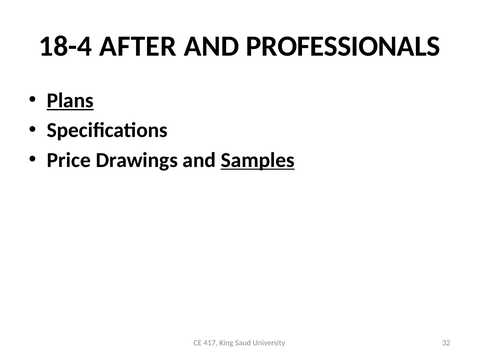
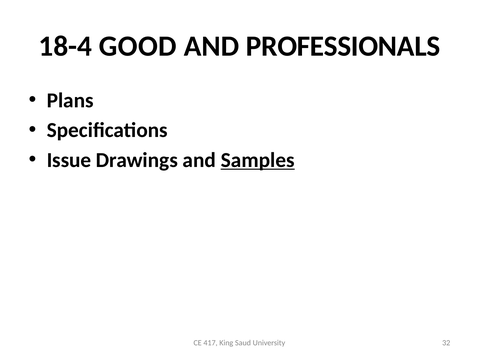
AFTER: AFTER -> GOOD
Plans underline: present -> none
Price: Price -> Issue
